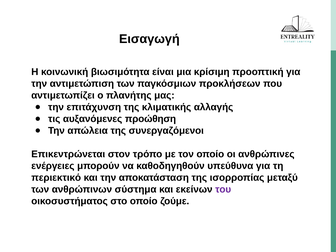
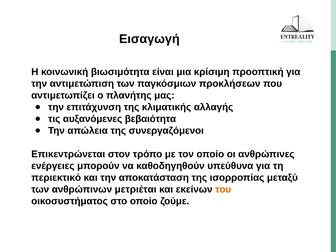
προώθηση: προώθηση -> βεβαιότητα
σύστημα: σύστημα -> μετριέται
του colour: purple -> orange
